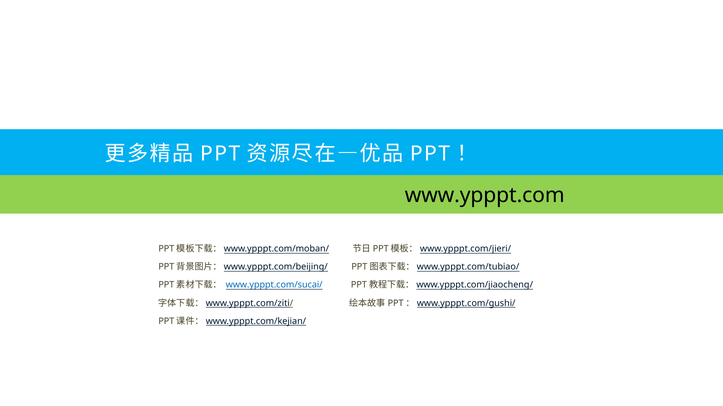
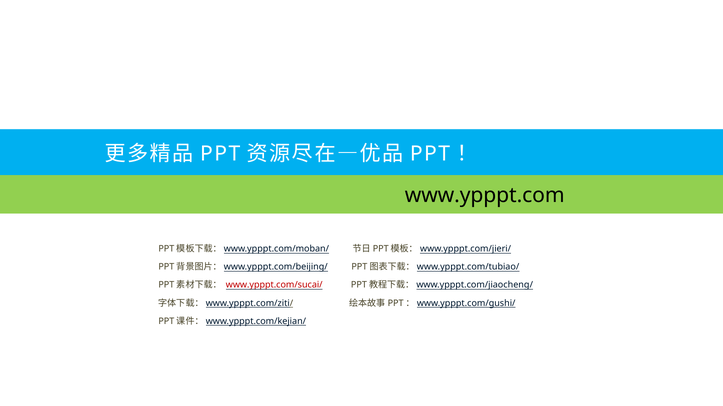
www.ypppt.com/sucai/ colour: blue -> red
